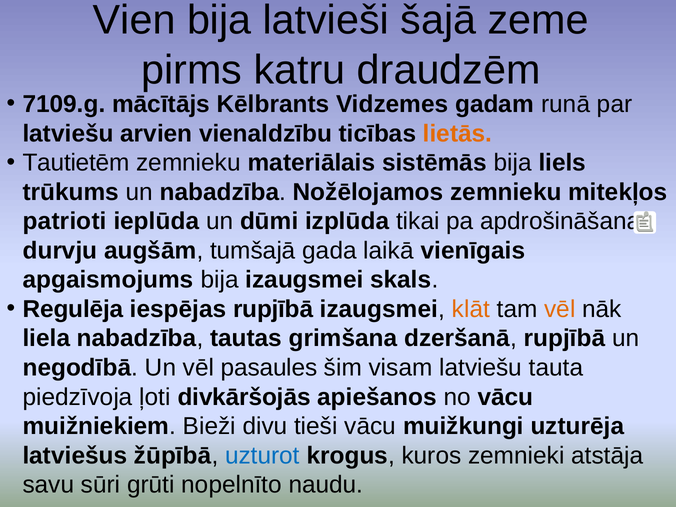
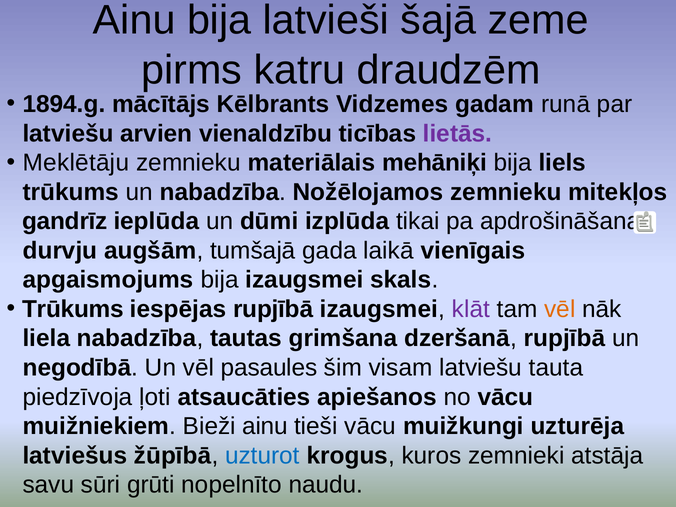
Vien at (134, 20): Vien -> Ainu
7109.g: 7109.g -> 1894.g
lietās colour: orange -> purple
Tautietēm: Tautietēm -> Meklētāju
sistēmās: sistēmās -> mehāniķi
patrioti: patrioti -> gandrīz
Regulēja at (73, 309): Regulēja -> Trūkums
klāt colour: orange -> purple
divkāršojās: divkāršojās -> atsaucāties
Bieži divu: divu -> ainu
